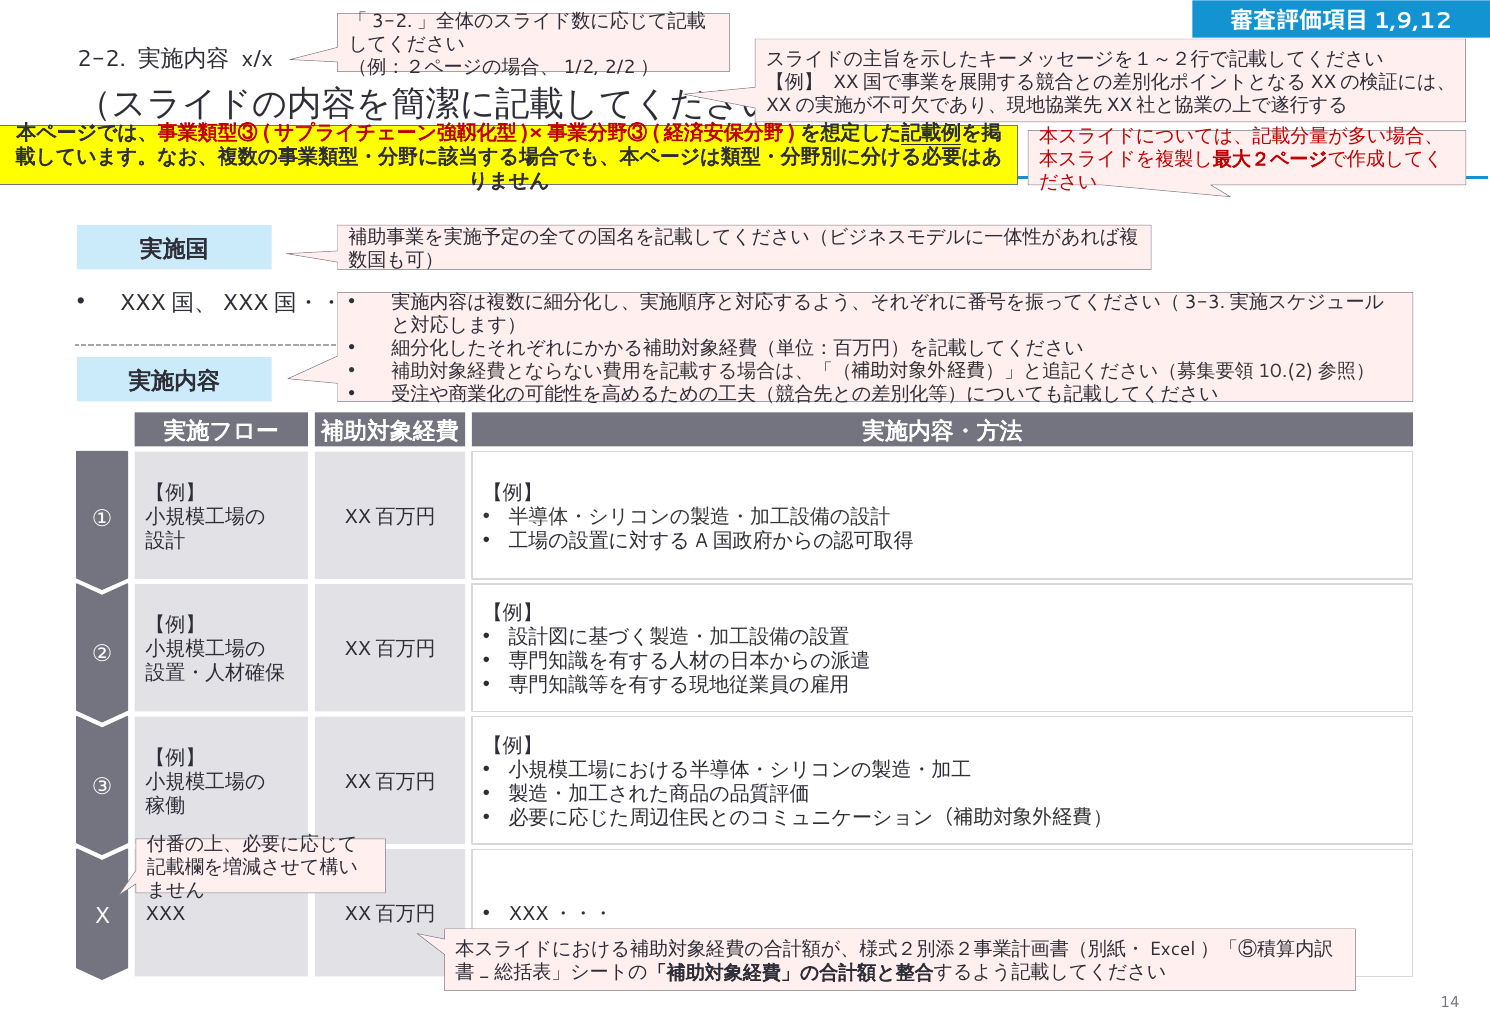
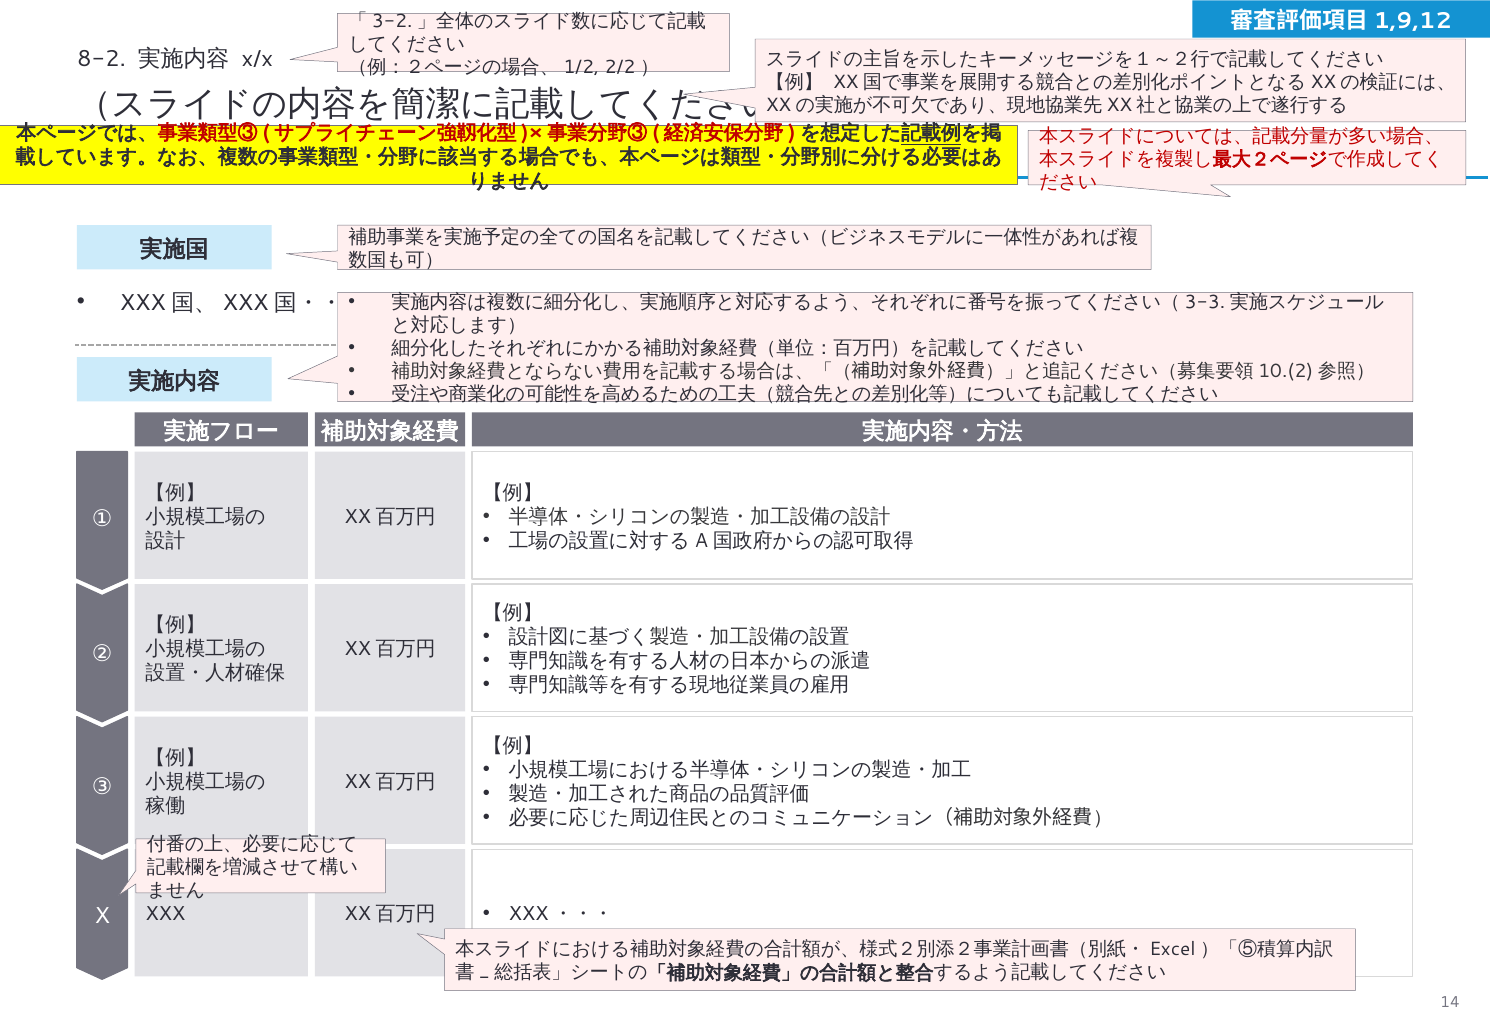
2-2: 2-2 -> 8-2
